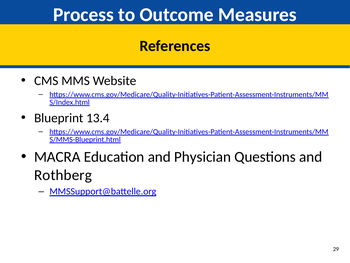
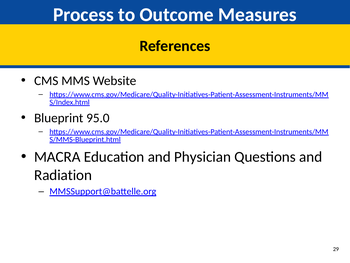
13.4: 13.4 -> 95.0
Rothberg: Rothberg -> Radiation
